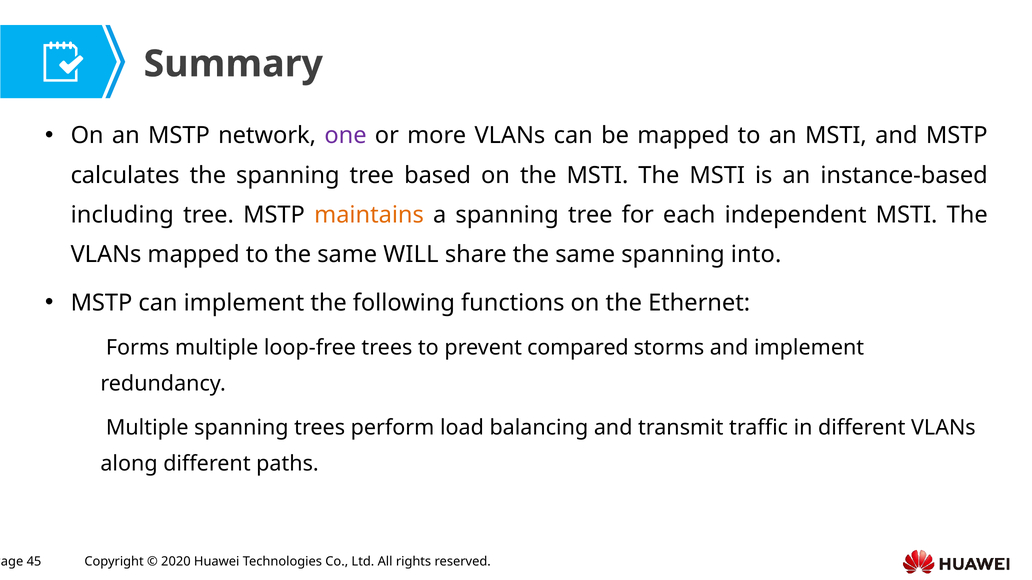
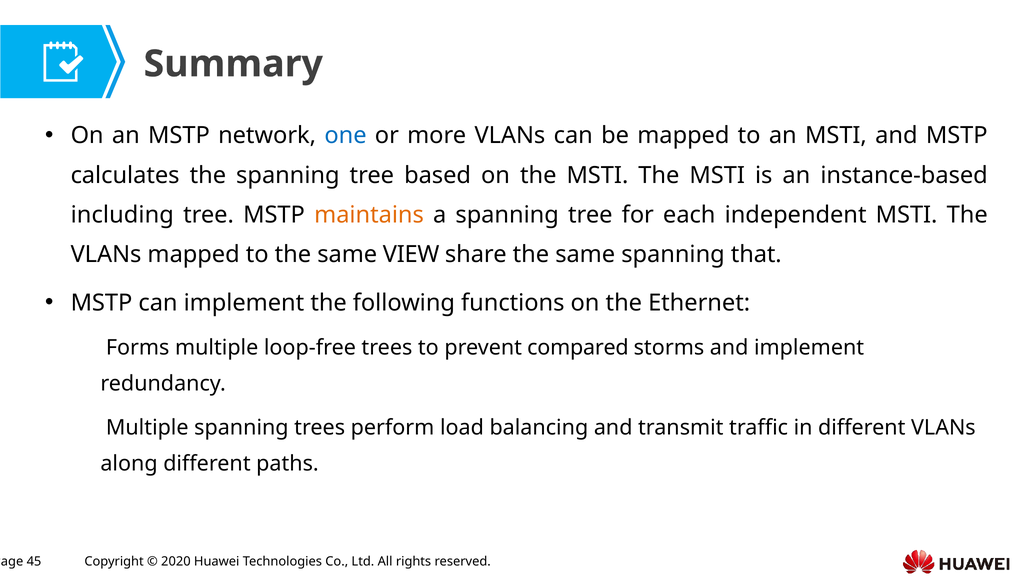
one colour: purple -> blue
WILL: WILL -> VIEW
into: into -> that
